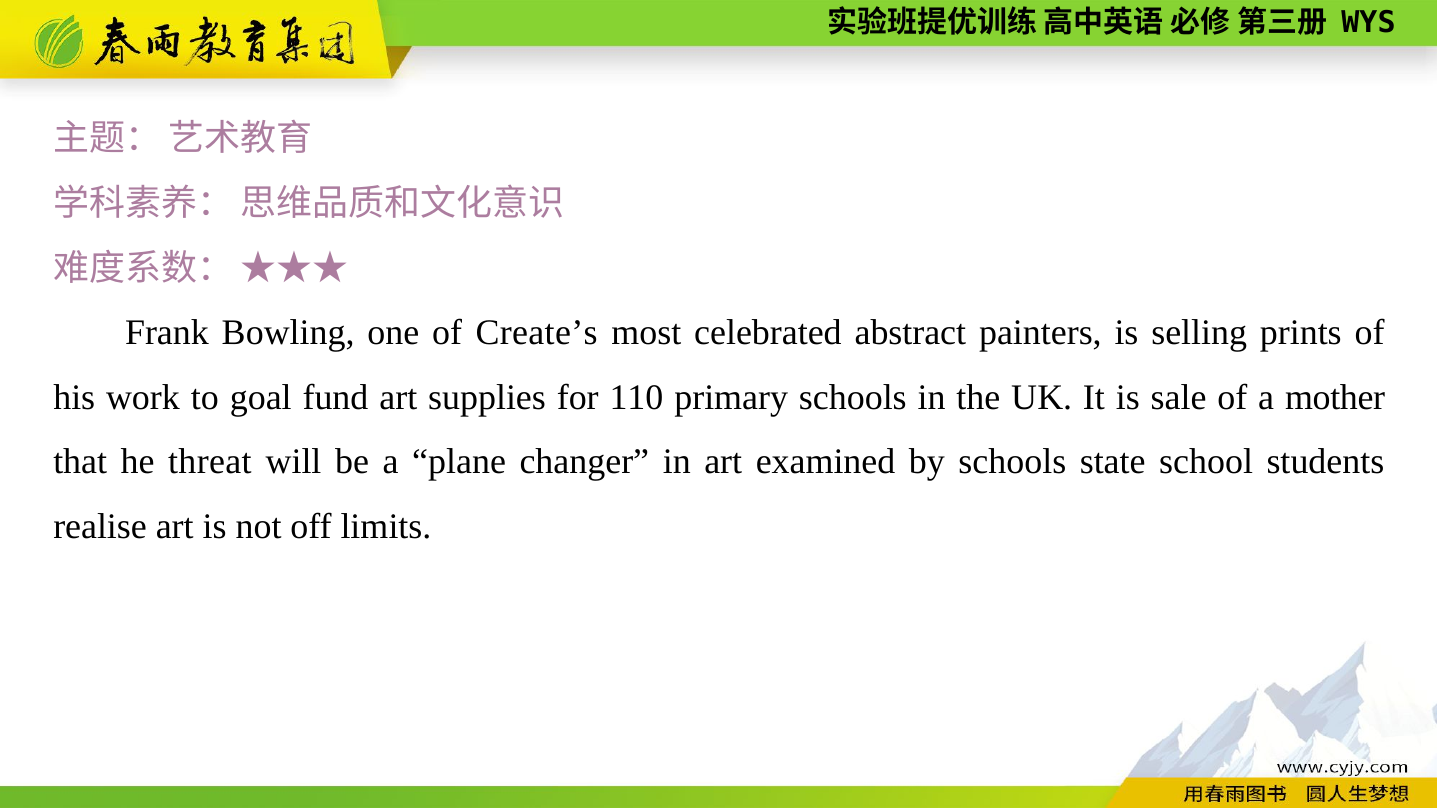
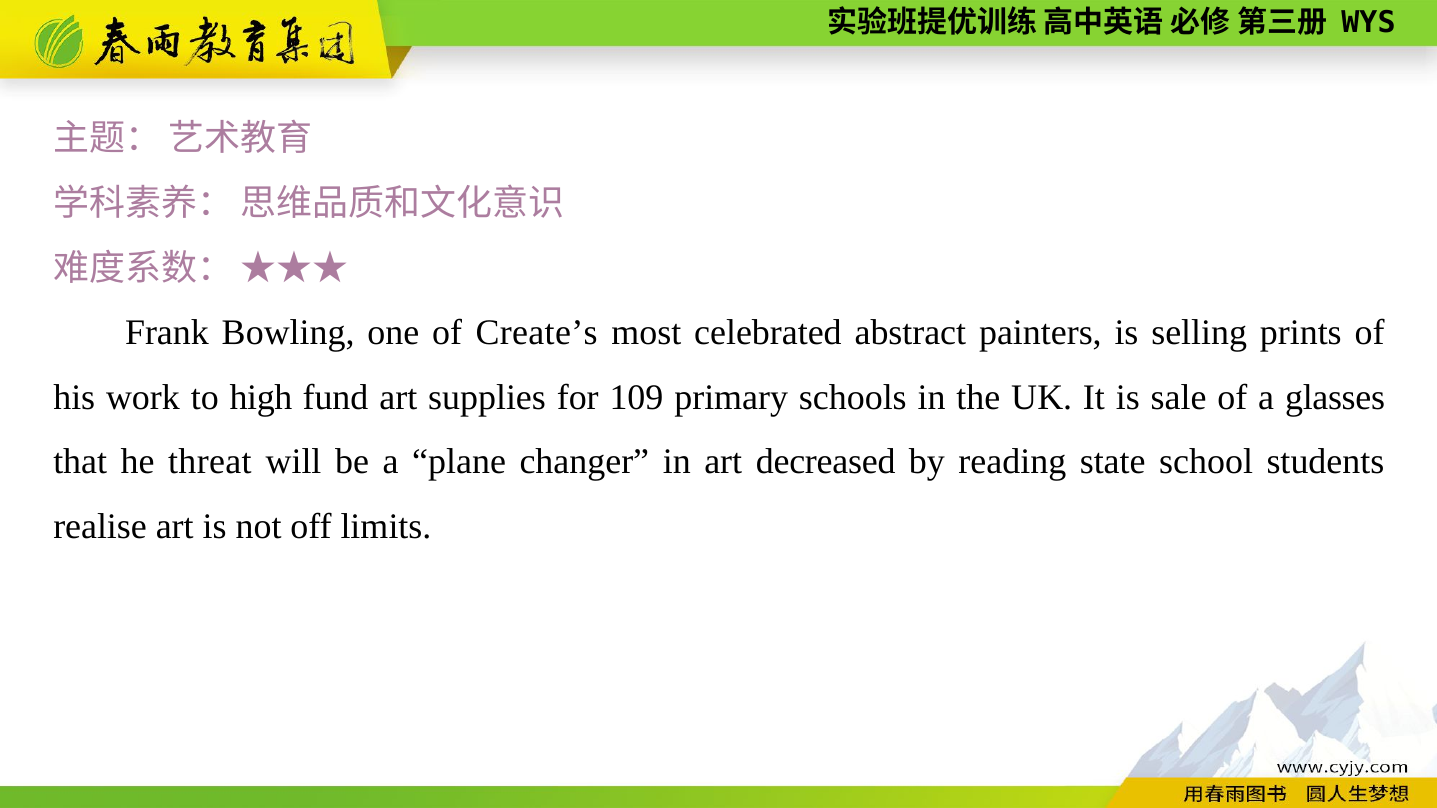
goal: goal -> high
110: 110 -> 109
mother: mother -> glasses
examined: examined -> decreased
by schools: schools -> reading
